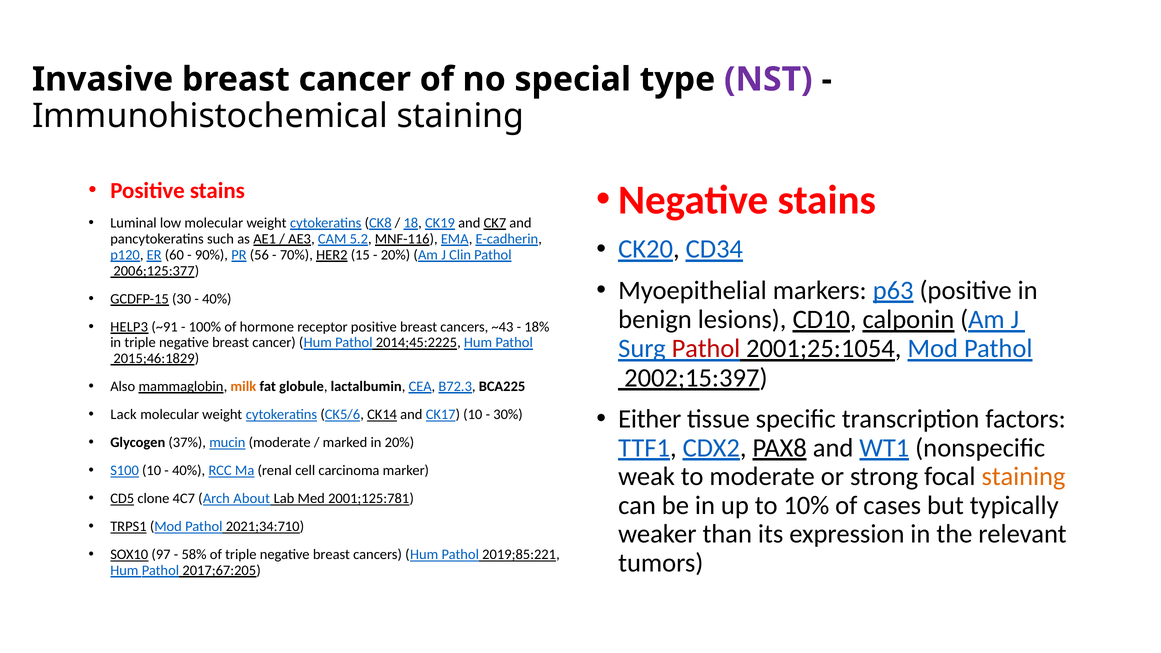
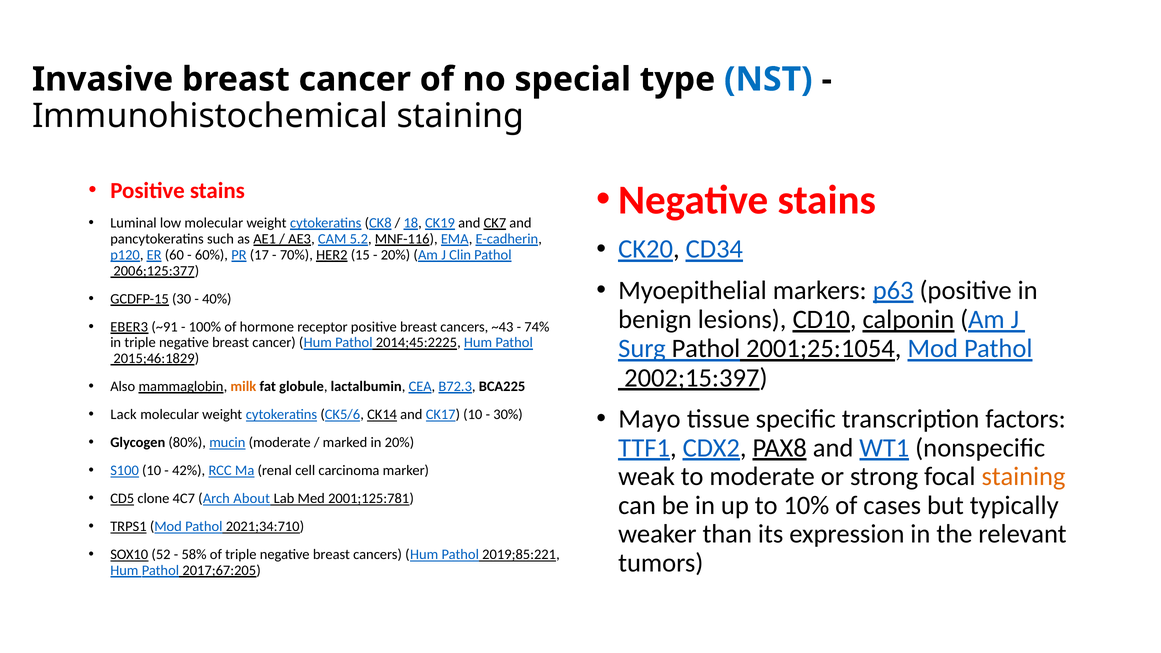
NST colour: purple -> blue
90%: 90% -> 60%
56: 56 -> 17
HELP3: HELP3 -> EBER3
18%: 18% -> 74%
Pathol at (706, 349) colour: red -> black
Either: Either -> Mayo
37%: 37% -> 80%
40% at (189, 471): 40% -> 42%
97: 97 -> 52
